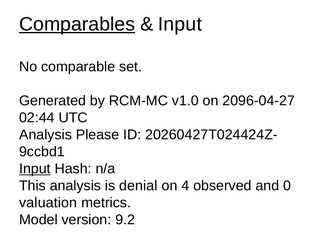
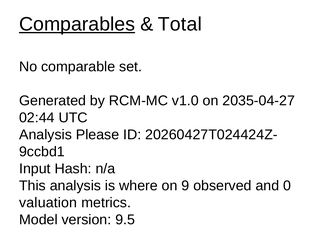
Input at (180, 24): Input -> Total
2096-04-27: 2096-04-27 -> 2035-04-27
Input at (35, 169) underline: present -> none
denial: denial -> where
4: 4 -> 9
9.2: 9.2 -> 9.5
